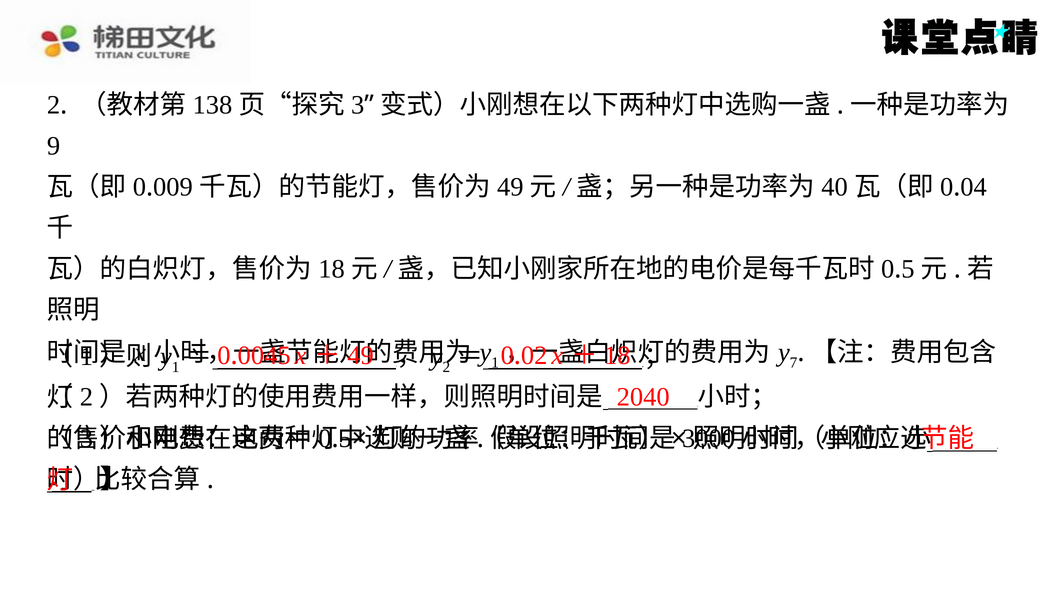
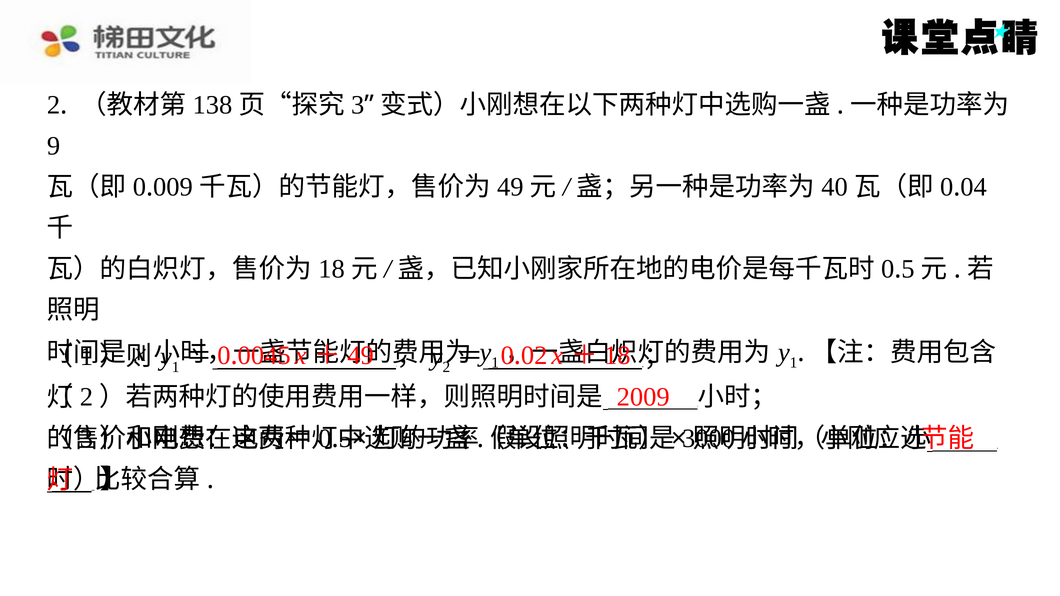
7 at (794, 363): 7 -> 1
2040: 2040 -> 2009
